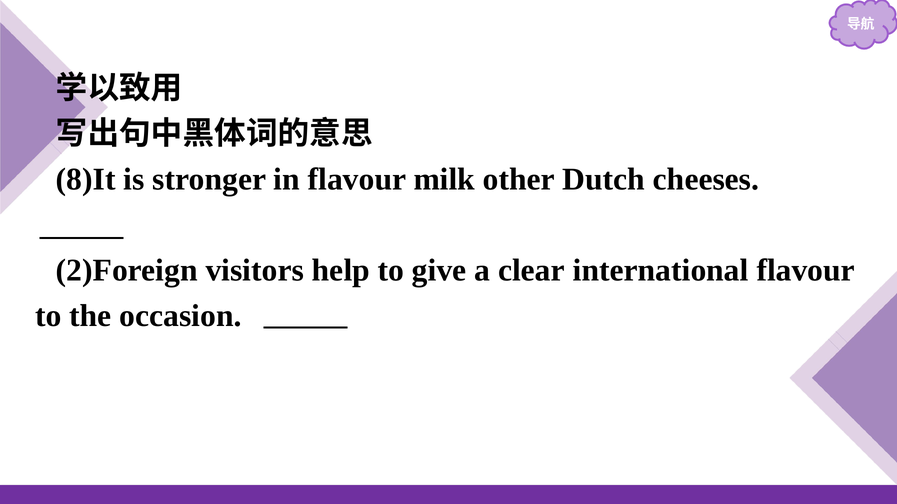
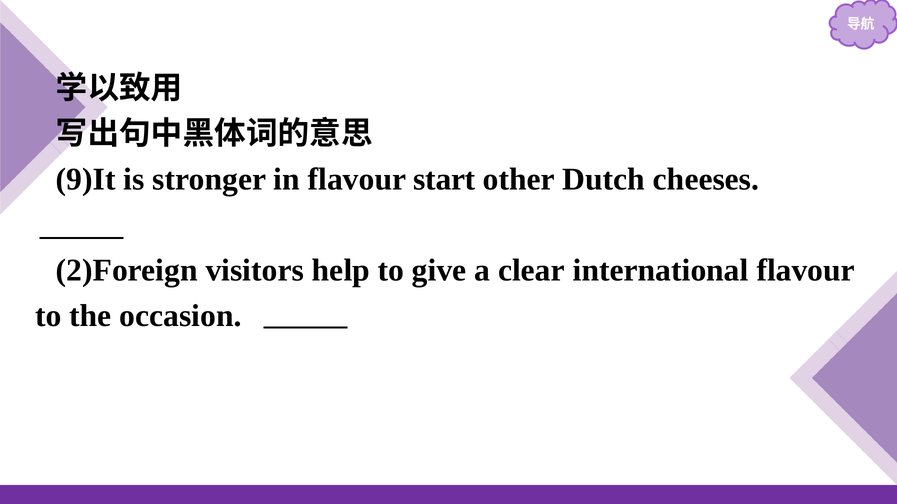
8)It: 8)It -> 9)It
milk: milk -> start
